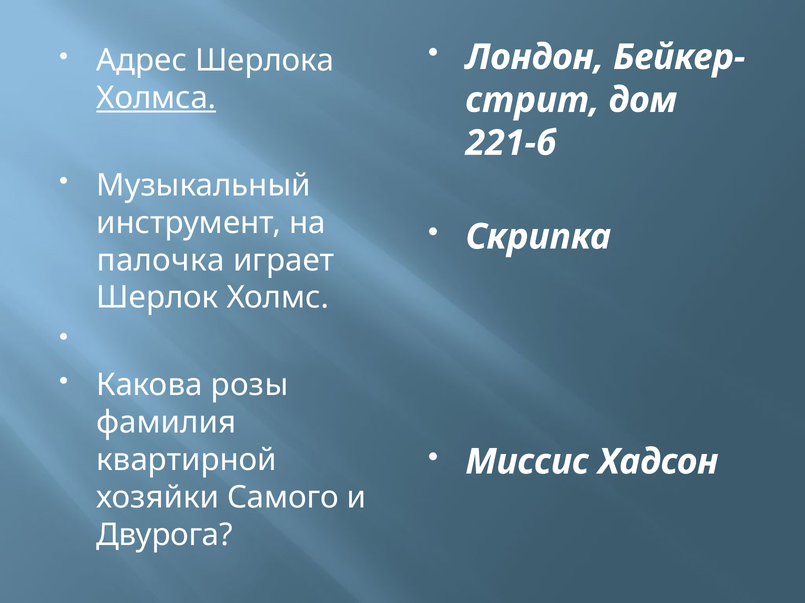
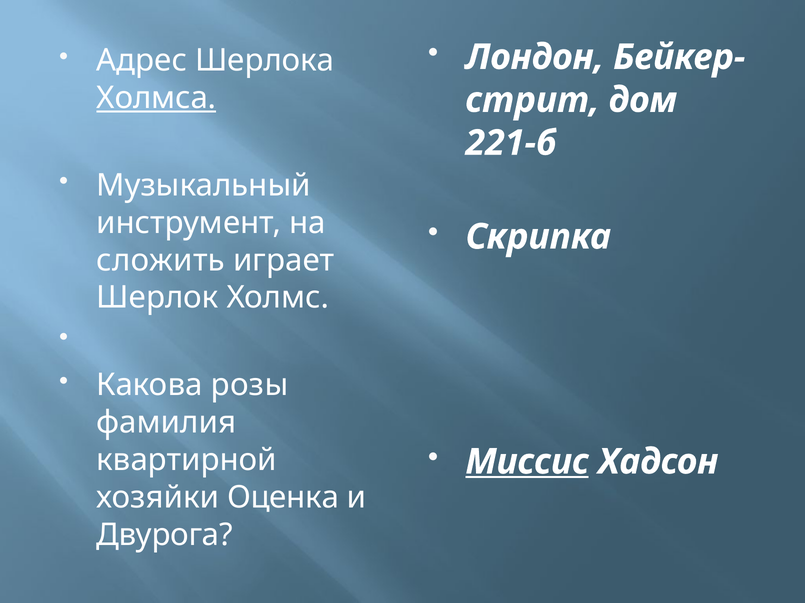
палочка: палочка -> сложить
Миссис underline: none -> present
Самого: Самого -> Оценка
